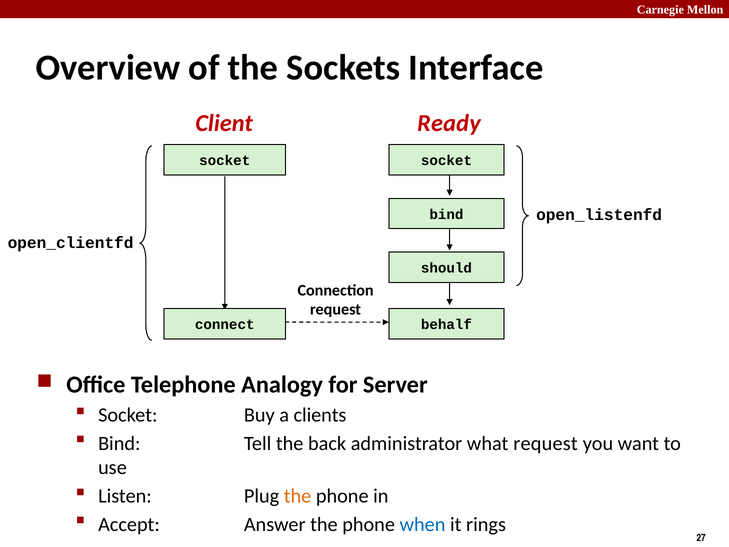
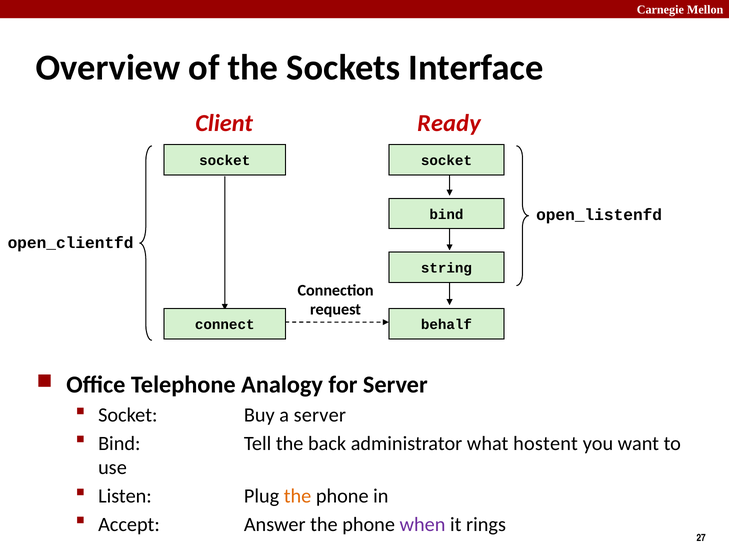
should: should -> string
a clients: clients -> server
what request: request -> hostent
when colour: blue -> purple
